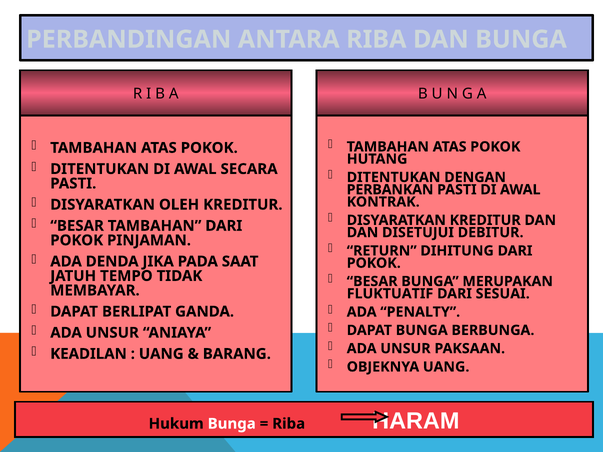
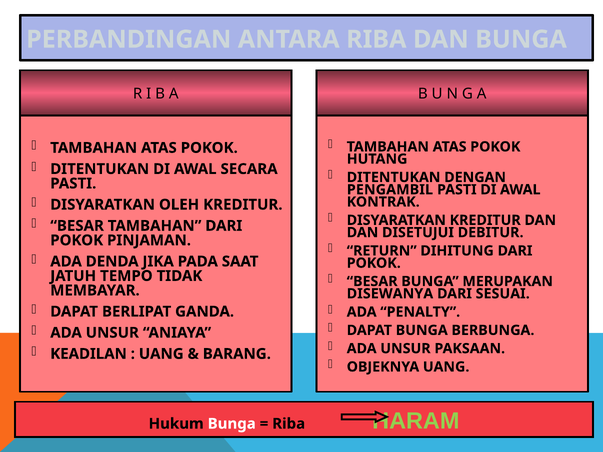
PERBANKAN: PERBANKAN -> PENGAMBIL
FLUKTUATIF: FLUKTUATIF -> DISEWANYA
HARAM colour: white -> light green
